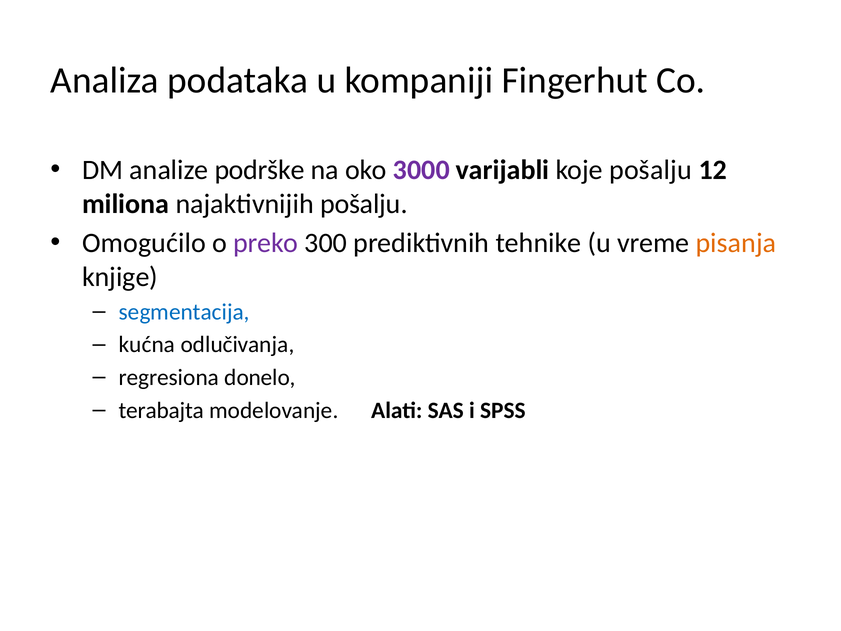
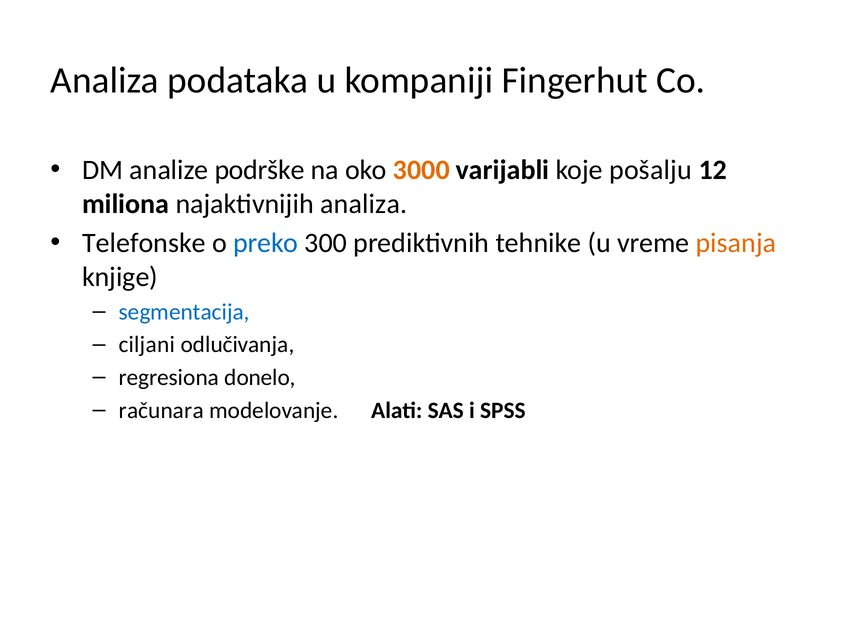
3000 colour: purple -> orange
najaktivnijih pošalju: pošalju -> analiza
Omogućilo: Omogućilo -> Telefonske
preko colour: purple -> blue
kućna: kućna -> ciljani
terabajta: terabajta -> računara
